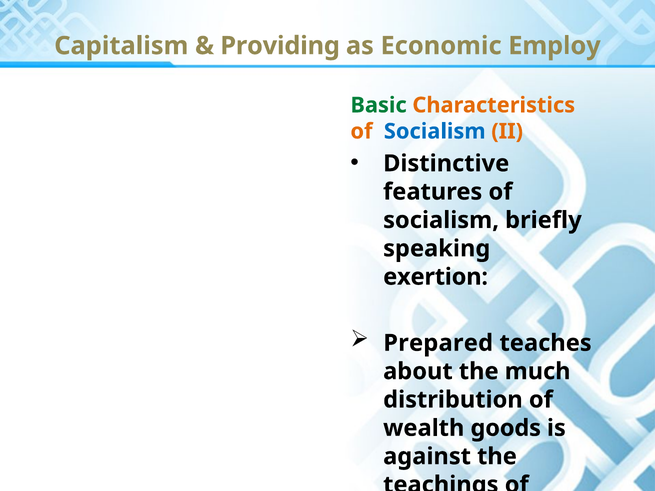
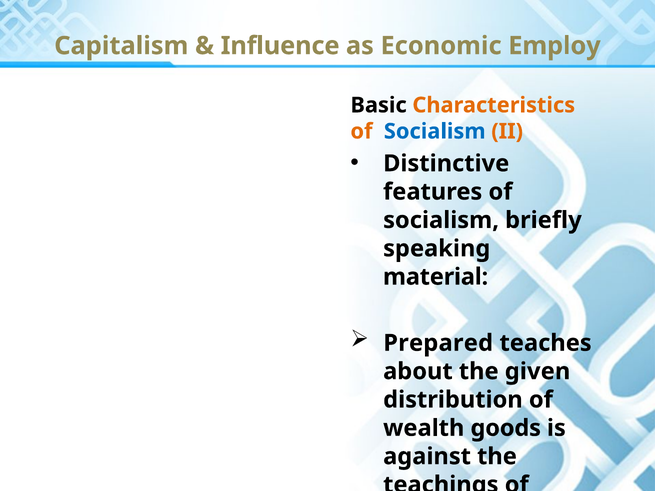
Providing: Providing -> Influence
Basic colour: green -> black
exertion: exertion -> material
much: much -> given
